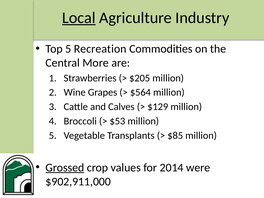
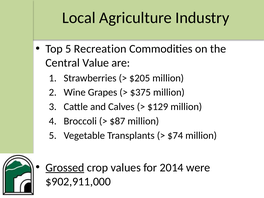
Local underline: present -> none
More: More -> Value
$564: $564 -> $375
$53: $53 -> $87
$85: $85 -> $74
